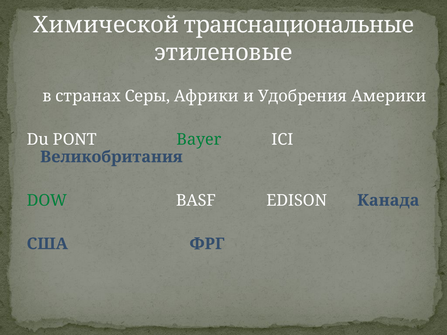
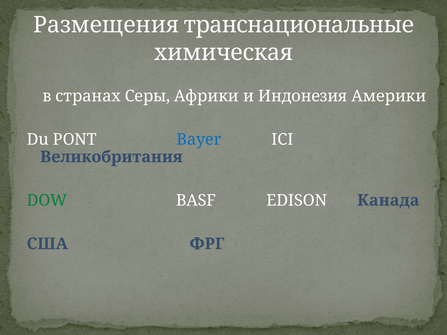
Химической: Химической -> Размещения
этиленовые: этиленовые -> химическая
Удобрения: Удобрения -> Индонезия
Bayer colour: green -> blue
